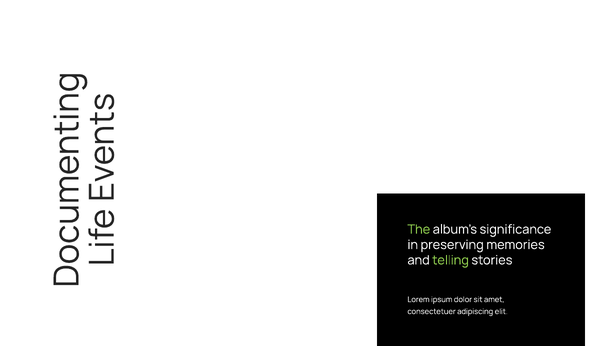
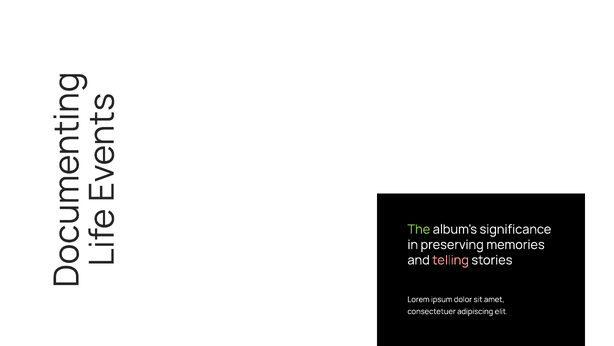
telling colour: light green -> pink
